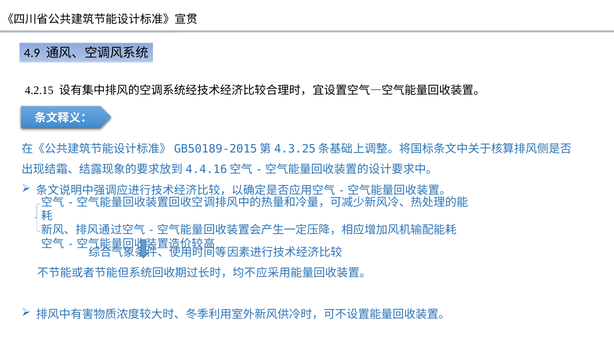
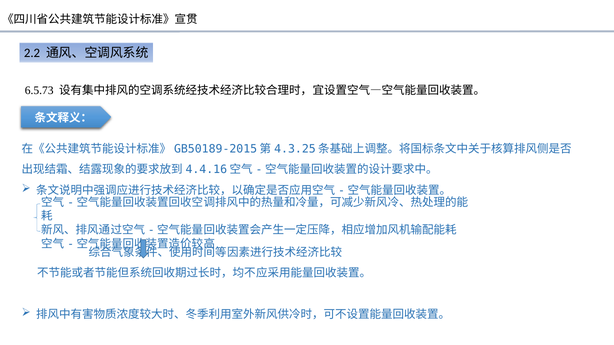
4.9: 4.9 -> 2.2
4.2.15: 4.2.15 -> 6.5.73
